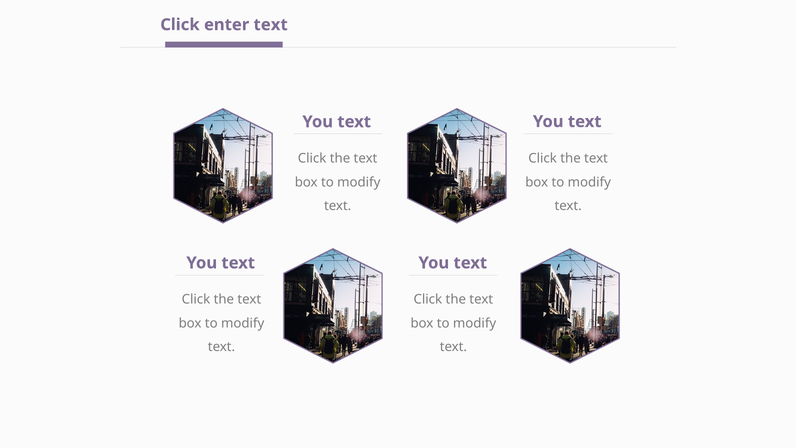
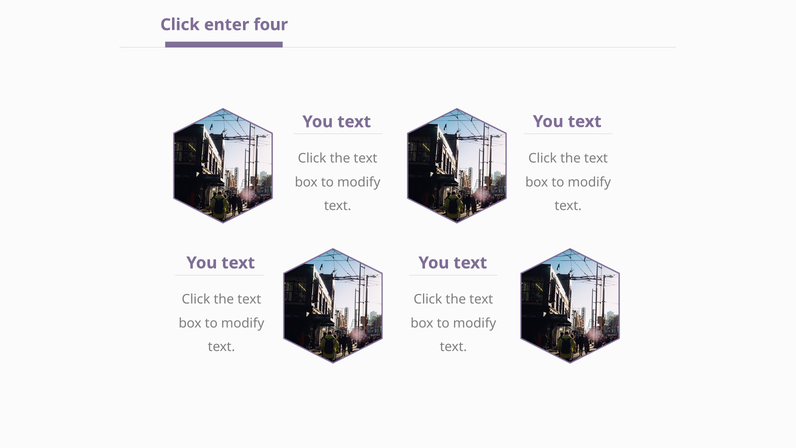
enter text: text -> four
